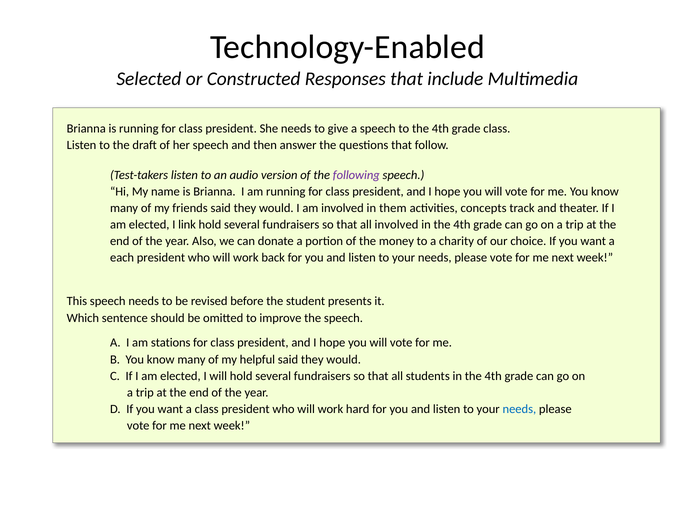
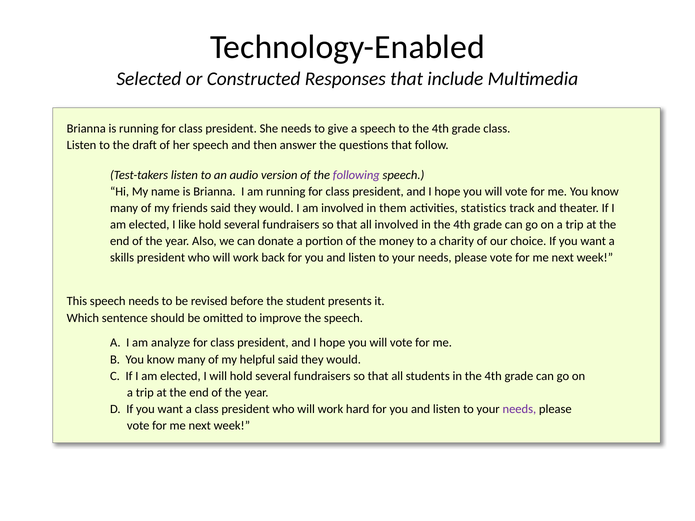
concepts: concepts -> statistics
link: link -> like
each: each -> skills
stations: stations -> analyze
needs at (519, 409) colour: blue -> purple
